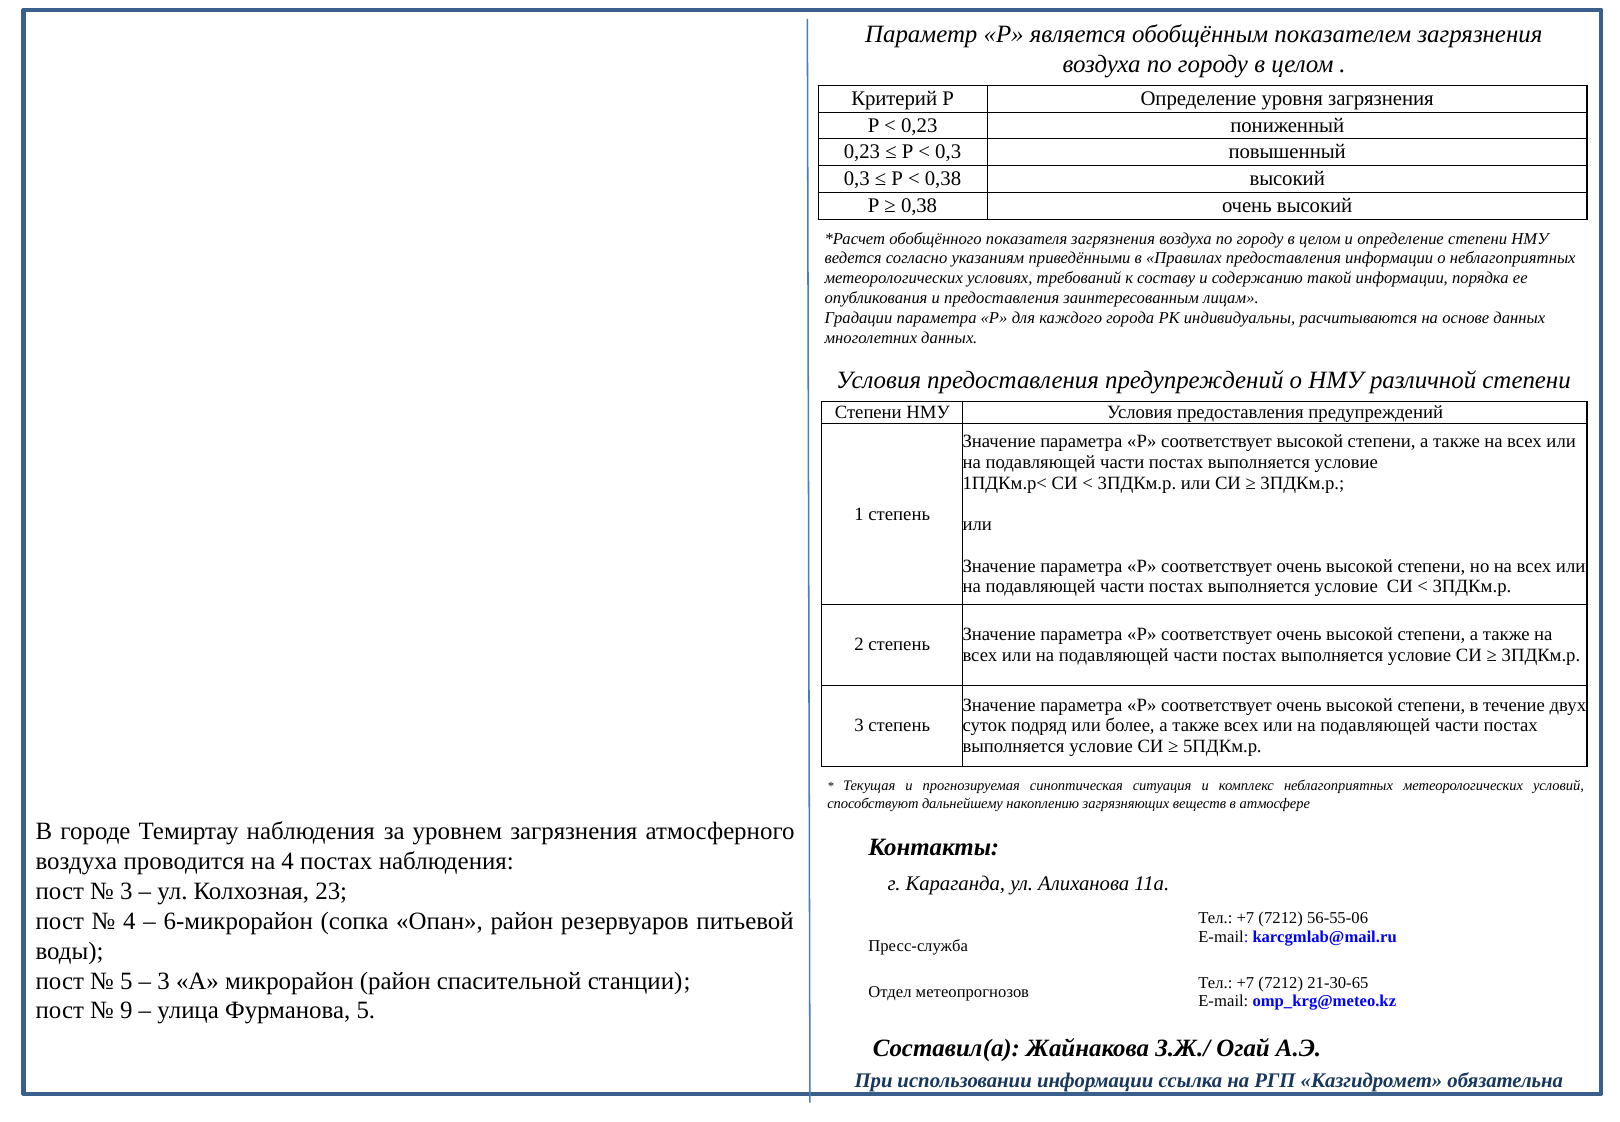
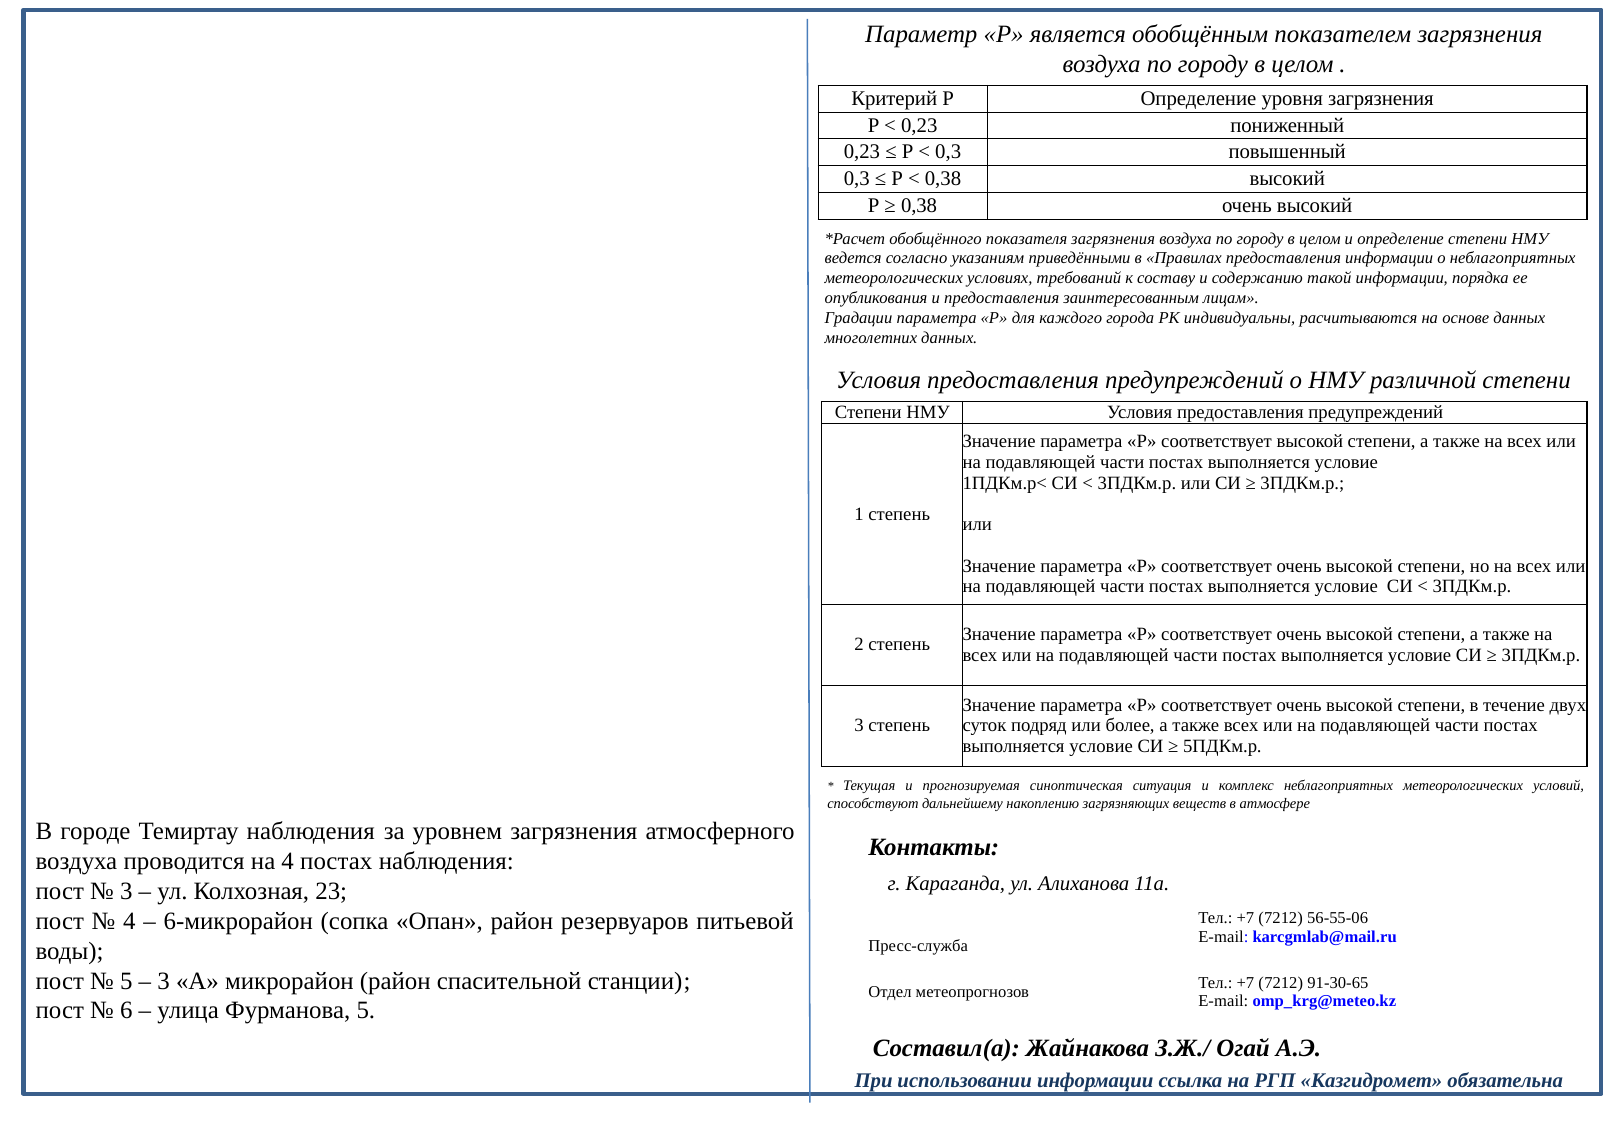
21-30-65: 21-30-65 -> 91-30-65
9: 9 -> 6
